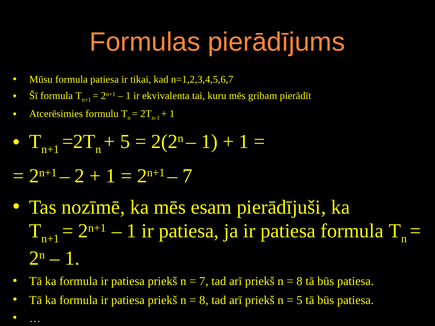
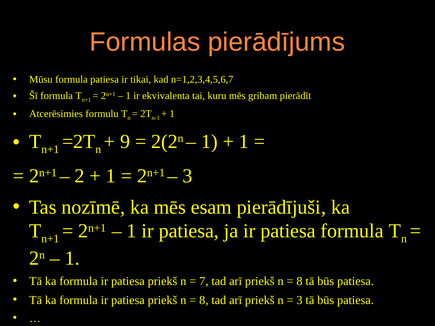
5 at (125, 142): 5 -> 9
7 at (188, 176): 7 -> 3
5 at (299, 300): 5 -> 3
